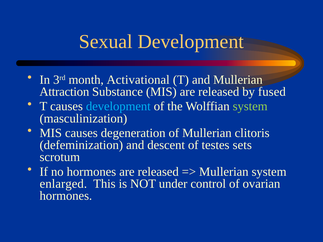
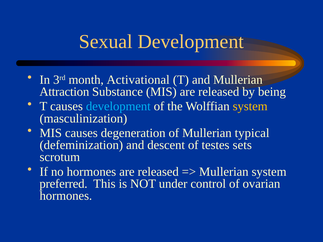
fused: fused -> being
system at (250, 106) colour: light green -> yellow
clitoris: clitoris -> typical
enlarged: enlarged -> preferred
